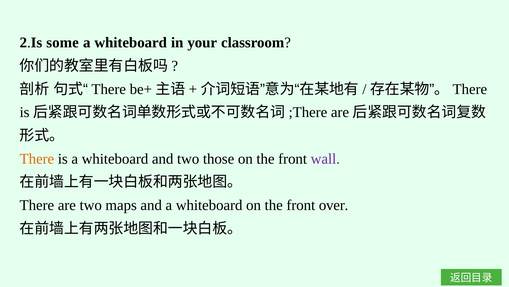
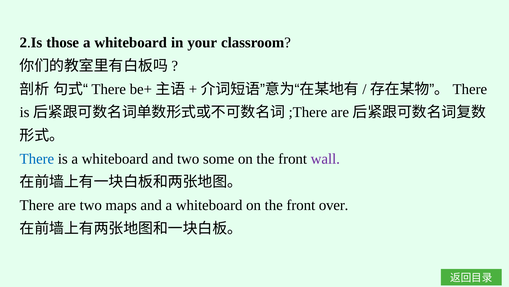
some: some -> those
There at (37, 158) colour: orange -> blue
those: those -> some
